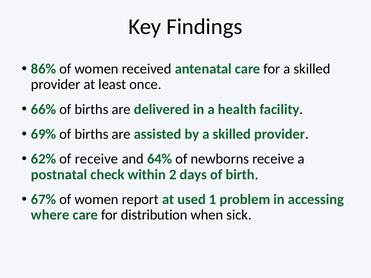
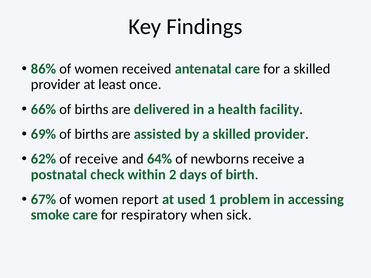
where: where -> smoke
distribution: distribution -> respiratory
